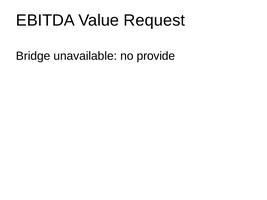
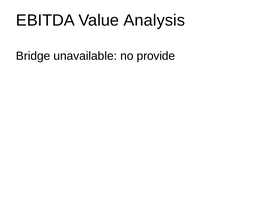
Request: Request -> Analysis
